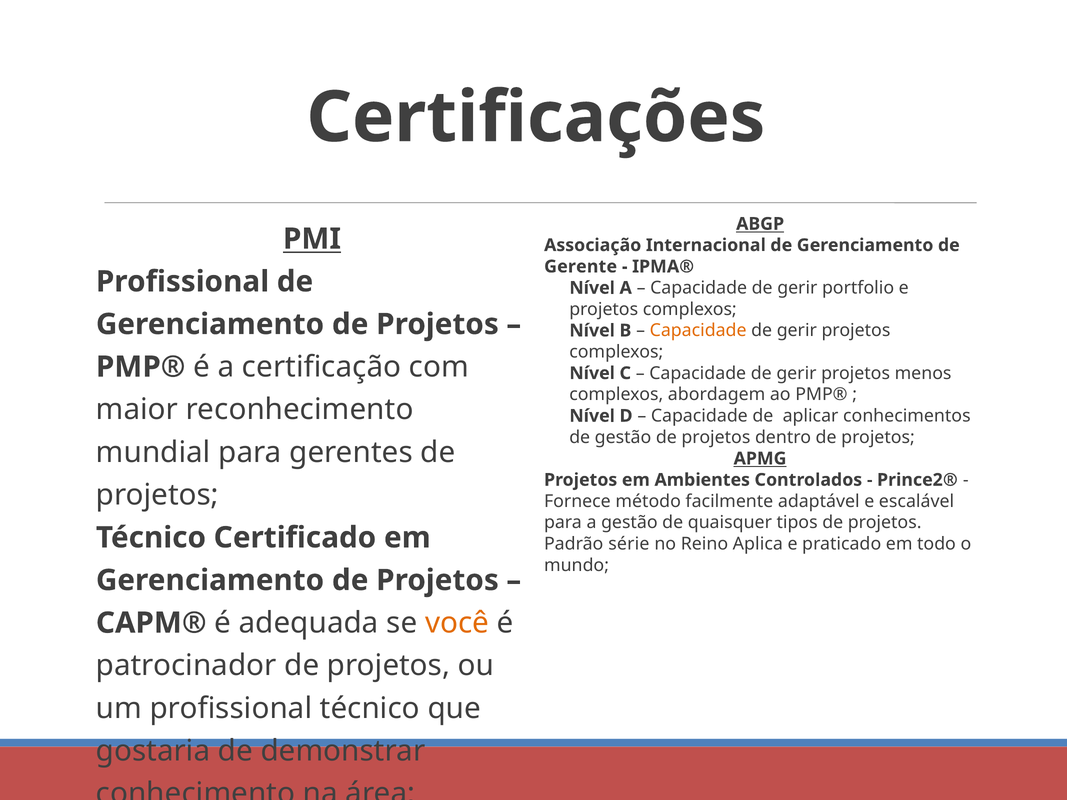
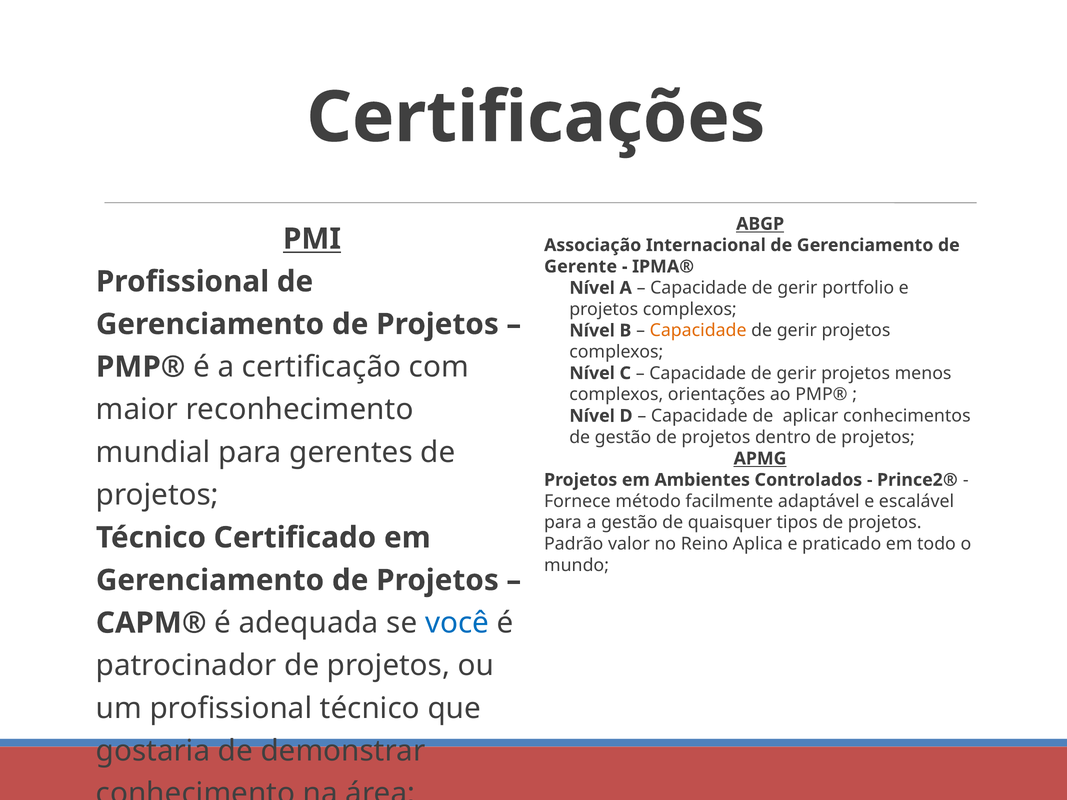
abordagem: abordagem -> orientações
série: série -> valor
você colour: orange -> blue
